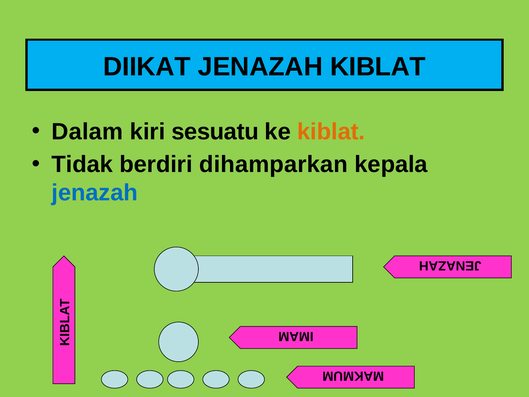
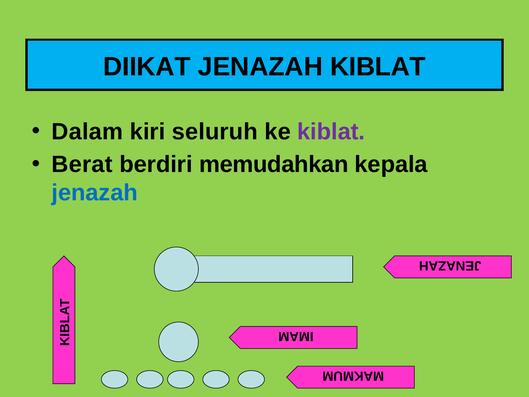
sesuatu: sesuatu -> seluruh
kiblat at (331, 132) colour: orange -> purple
Tidak: Tidak -> Berat
dihamparkan: dihamparkan -> memudahkan
